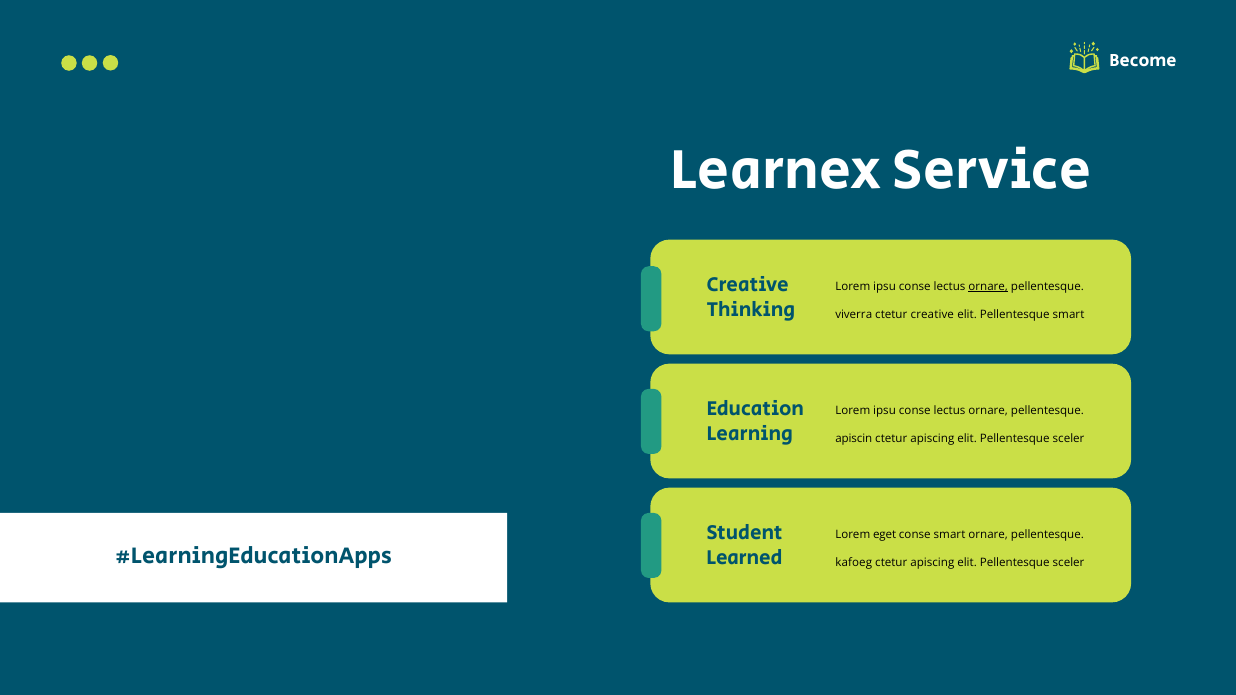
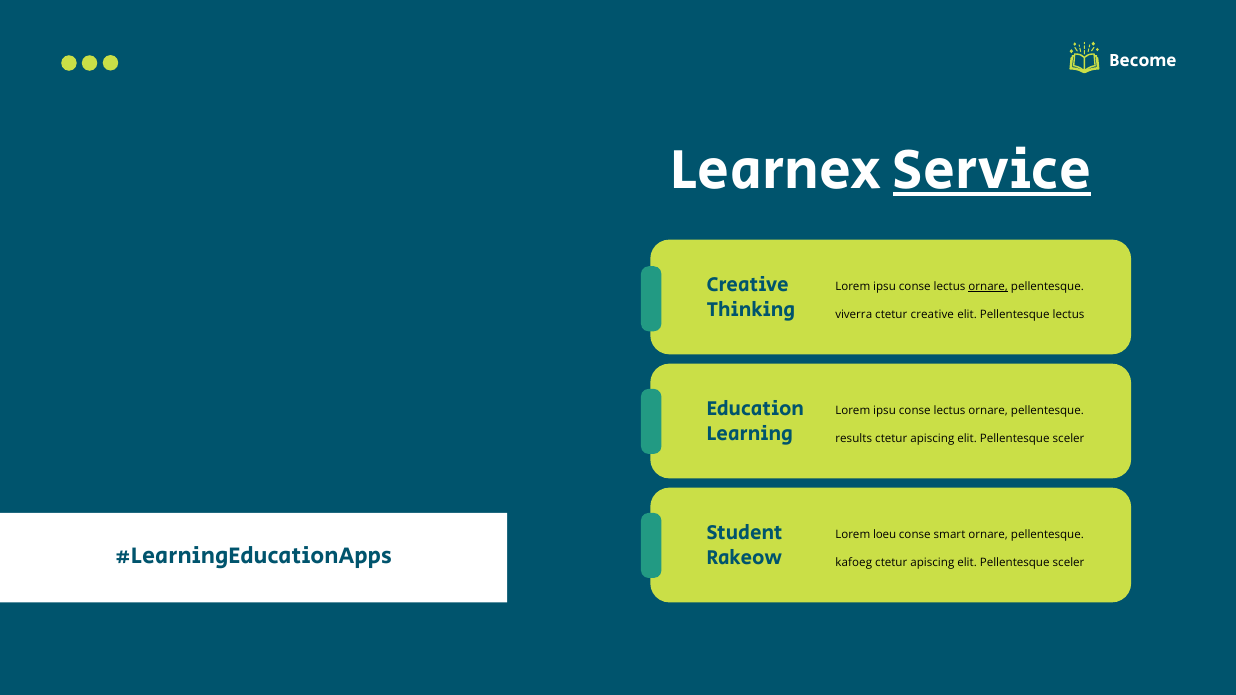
Service underline: none -> present
Pellentesque smart: smart -> lectus
apiscin: apiscin -> results
eget: eget -> loeu
Learned: Learned -> Rakeow
